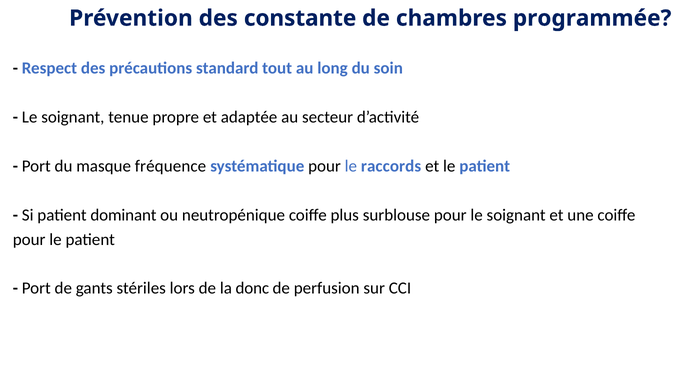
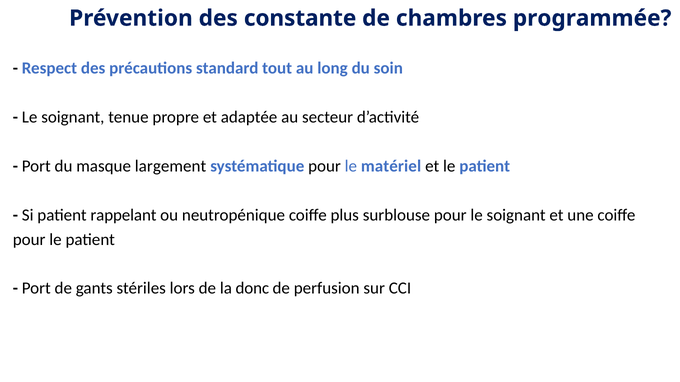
fréquence: fréquence -> largement
raccords: raccords -> matériel
dominant: dominant -> rappelant
